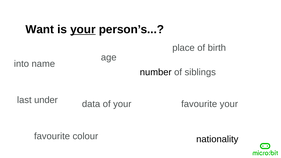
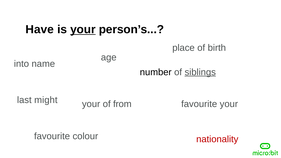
Want: Want -> Have
siblings underline: none -> present
under: under -> might
data at (91, 104): data -> your
of your: your -> from
nationality colour: black -> red
